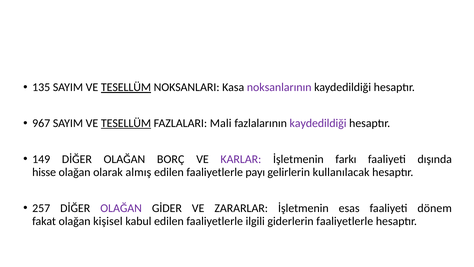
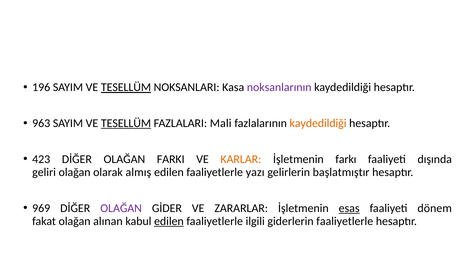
135: 135 -> 196
967: 967 -> 963
kaydedildiği at (318, 123) colour: purple -> orange
149: 149 -> 423
BORÇ: BORÇ -> FARKI
KARLAR colour: purple -> orange
hisse: hisse -> geliri
payı: payı -> yazı
kullanılacak: kullanılacak -> başlatmıştır
257: 257 -> 969
esas underline: none -> present
kişisel: kişisel -> alınan
edilen at (169, 221) underline: none -> present
